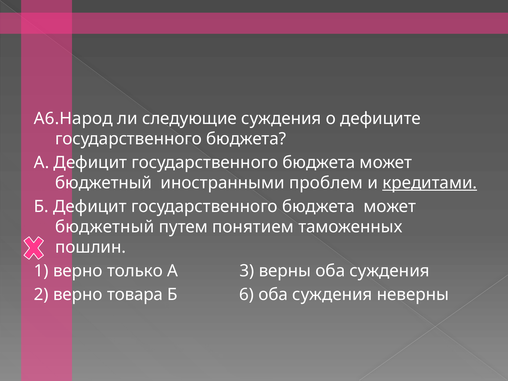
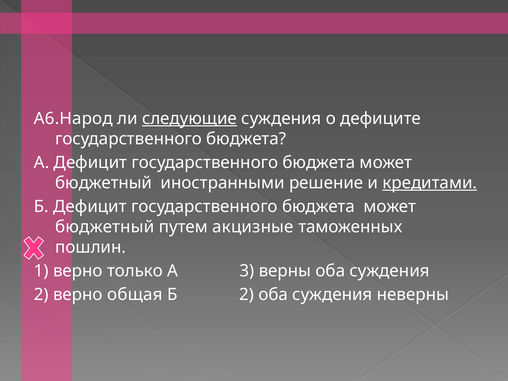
следующие underline: none -> present
проблем: проблем -> решение
понятием: понятием -> акцизные
товара: товара -> общая
Б 6: 6 -> 2
